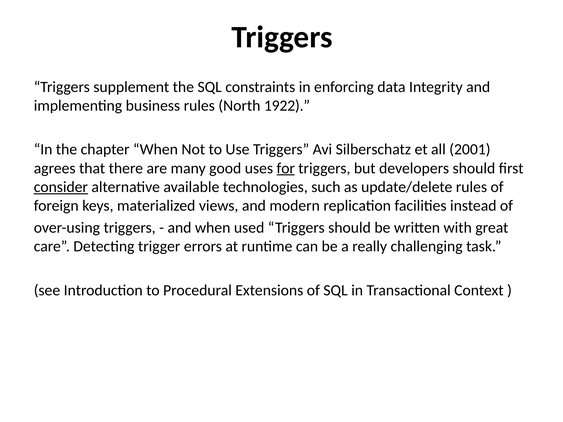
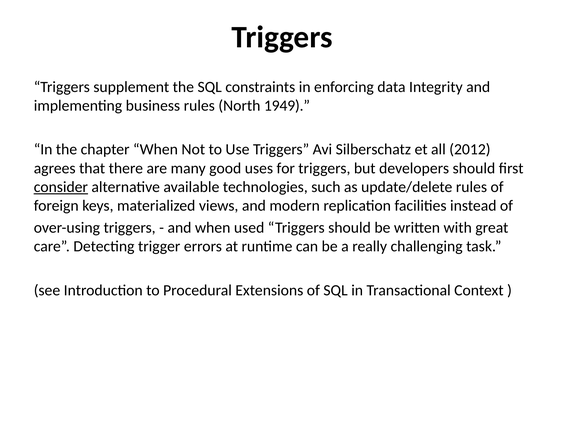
1922: 1922 -> 1949
2001: 2001 -> 2012
for underline: present -> none
